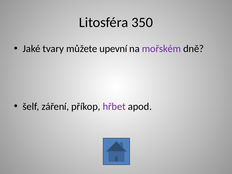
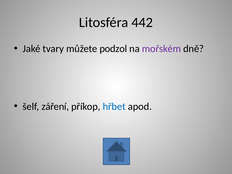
350: 350 -> 442
upevní: upevní -> podzol
hřbet colour: purple -> blue
